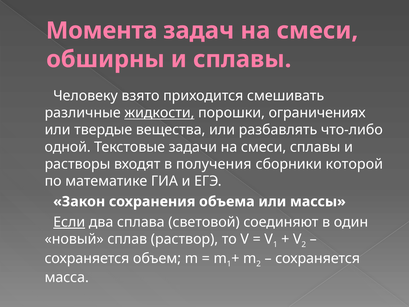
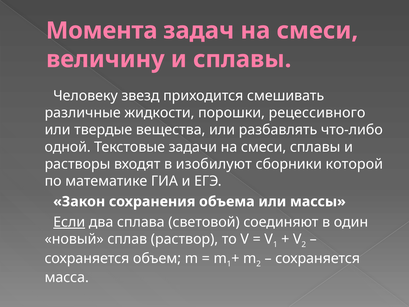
обширны: обширны -> величину
взято: взято -> звезд
жидкости underline: present -> none
ограничениях: ограничениях -> рецессивного
получения: получения -> изобилуют
